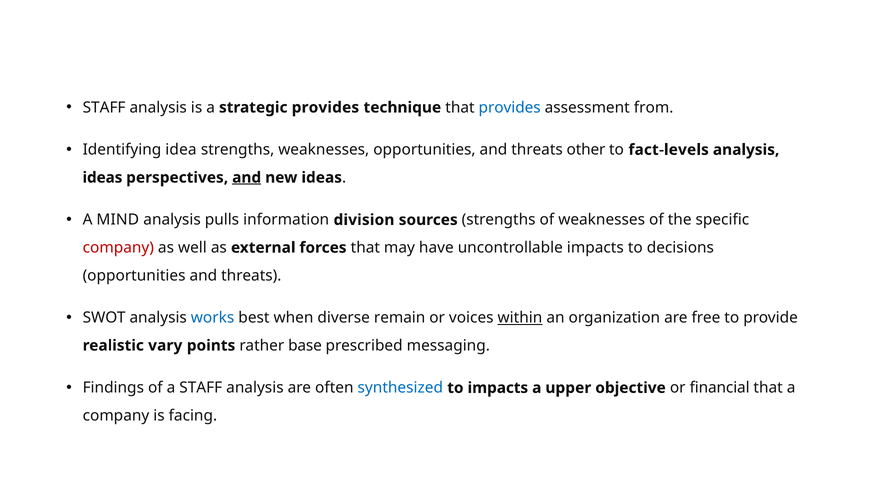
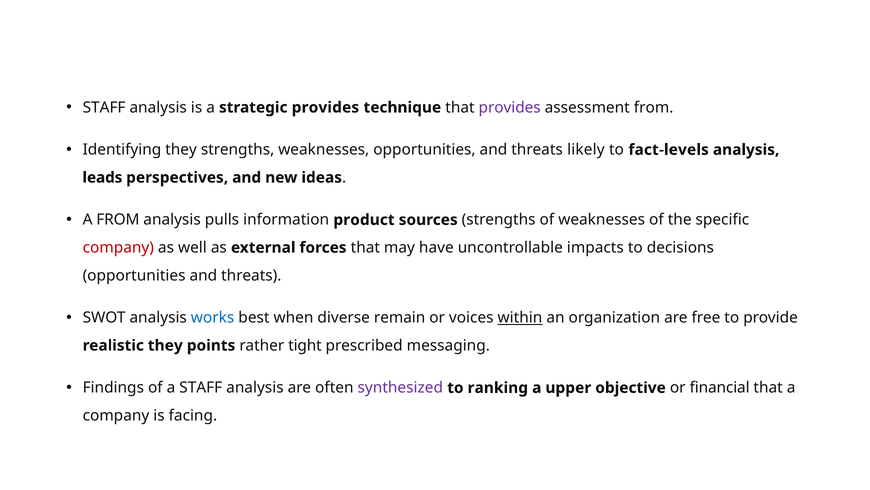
provides at (510, 107) colour: blue -> purple
Identifying idea: idea -> they
other: other -> likely
ideas at (102, 177): ideas -> leads
and at (247, 177) underline: present -> none
A MIND: MIND -> FROM
division: division -> product
realistic vary: vary -> they
base: base -> tight
synthesized colour: blue -> purple
to impacts: impacts -> ranking
